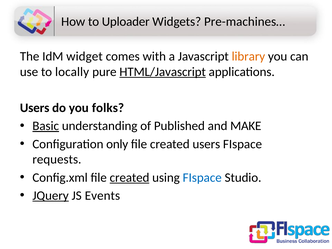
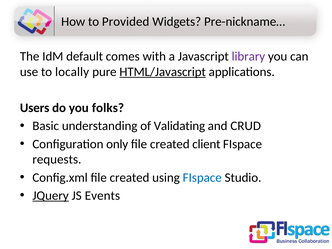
Uploader: Uploader -> Provided
Pre-machines…: Pre-machines… -> Pre-nickname…
widget: widget -> default
library colour: orange -> purple
Basic underline: present -> none
Published: Published -> Validating
MAKE: MAKE -> CRUD
created users: users -> client
created at (130, 178) underline: present -> none
